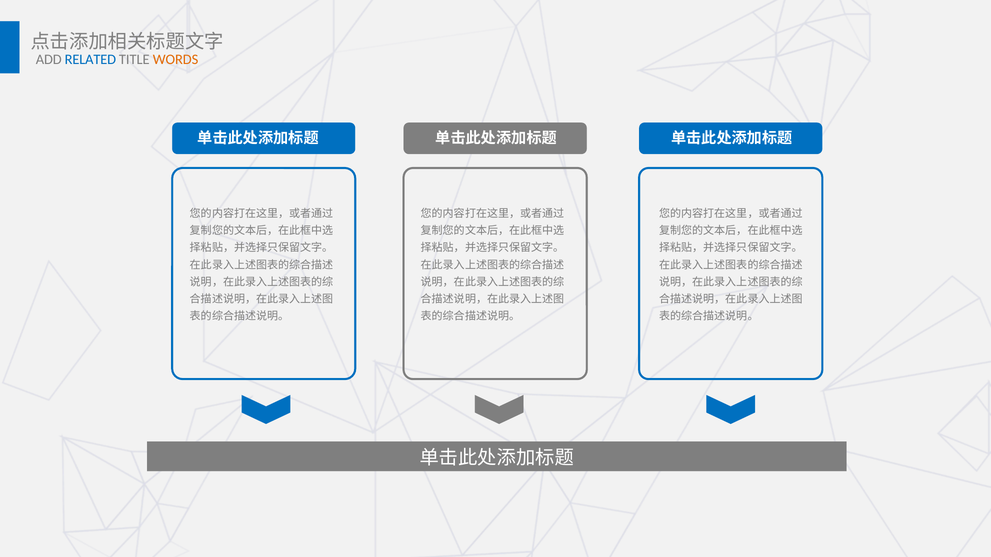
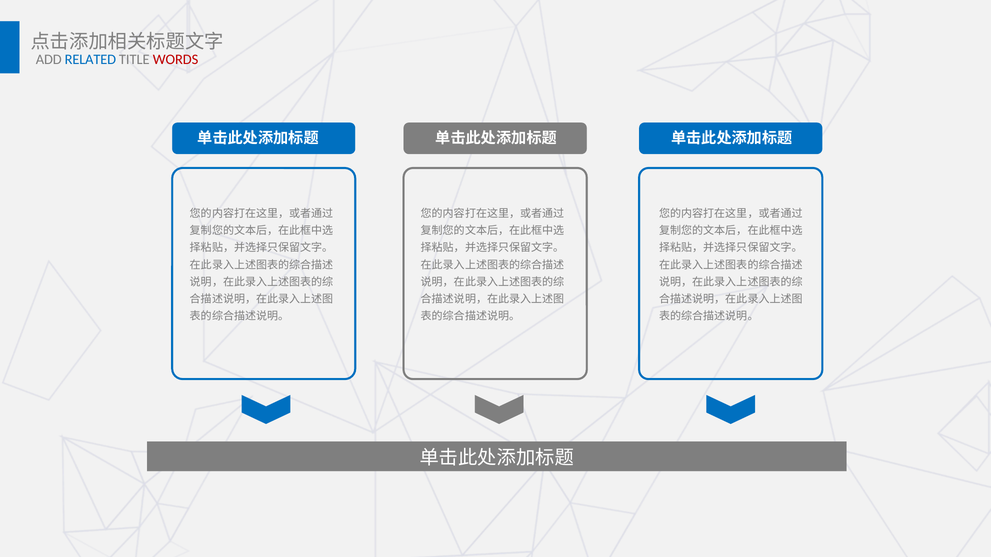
WORDS colour: orange -> red
